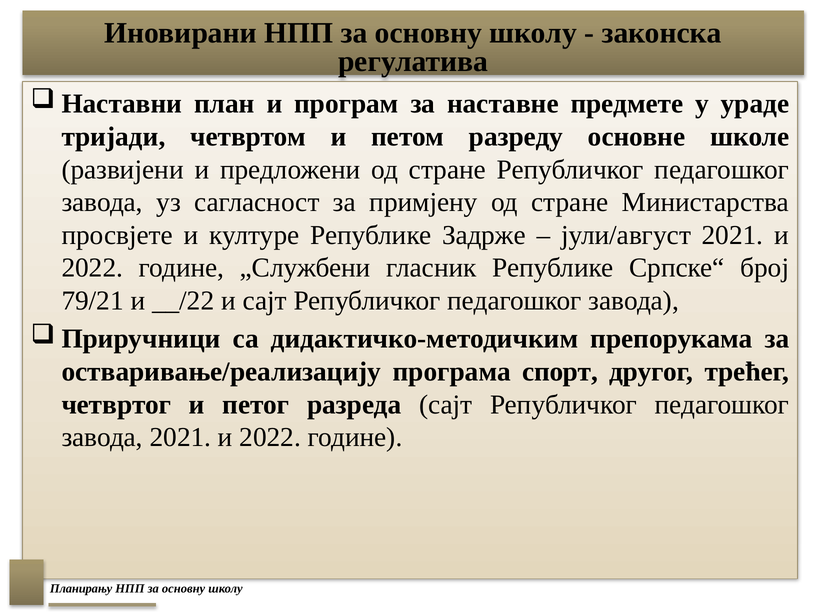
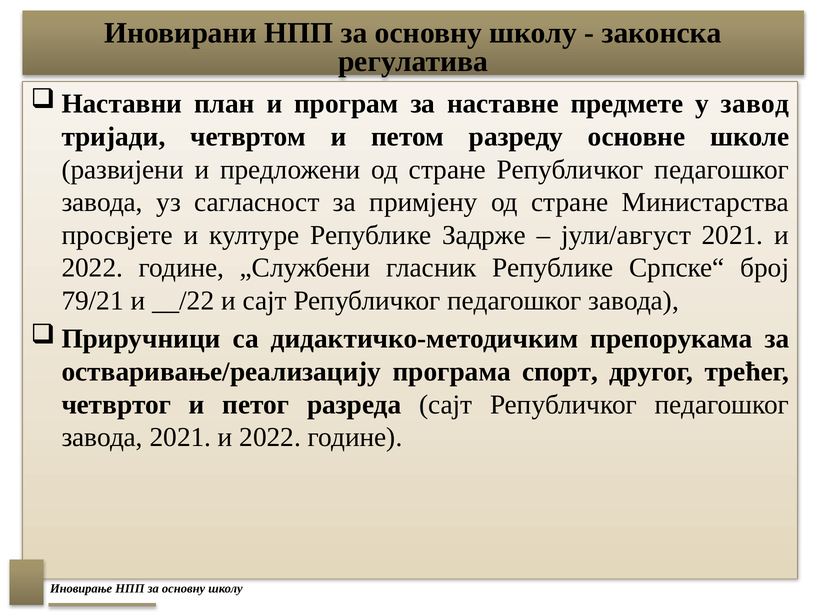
ураде: ураде -> завод
Планирању: Планирању -> Иновирање
